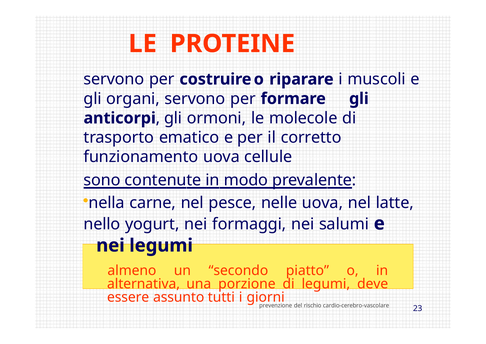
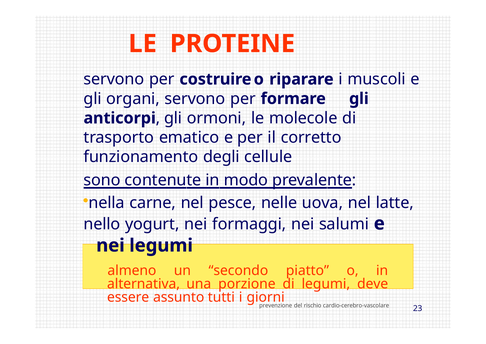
funzionamento uova: uova -> degli
